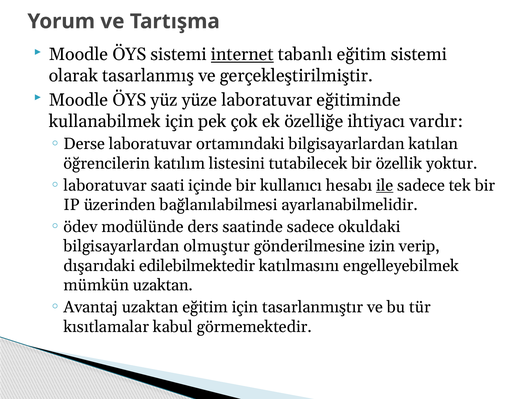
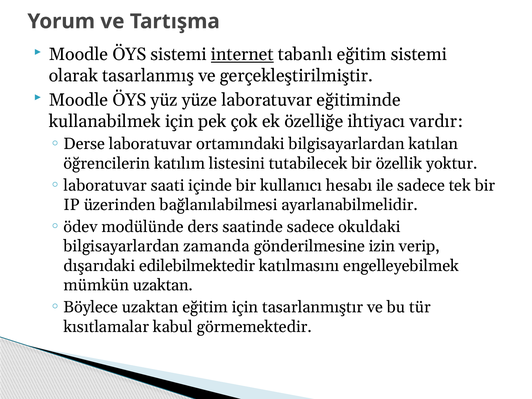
ile underline: present -> none
olmuştur: olmuştur -> zamanda
Avantaj: Avantaj -> Böylece
